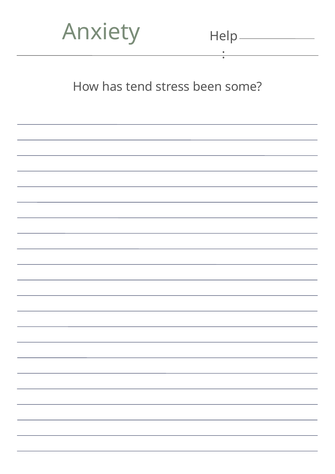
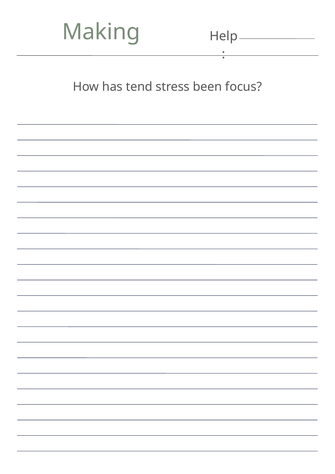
Anxiety: Anxiety -> Making
some: some -> focus
